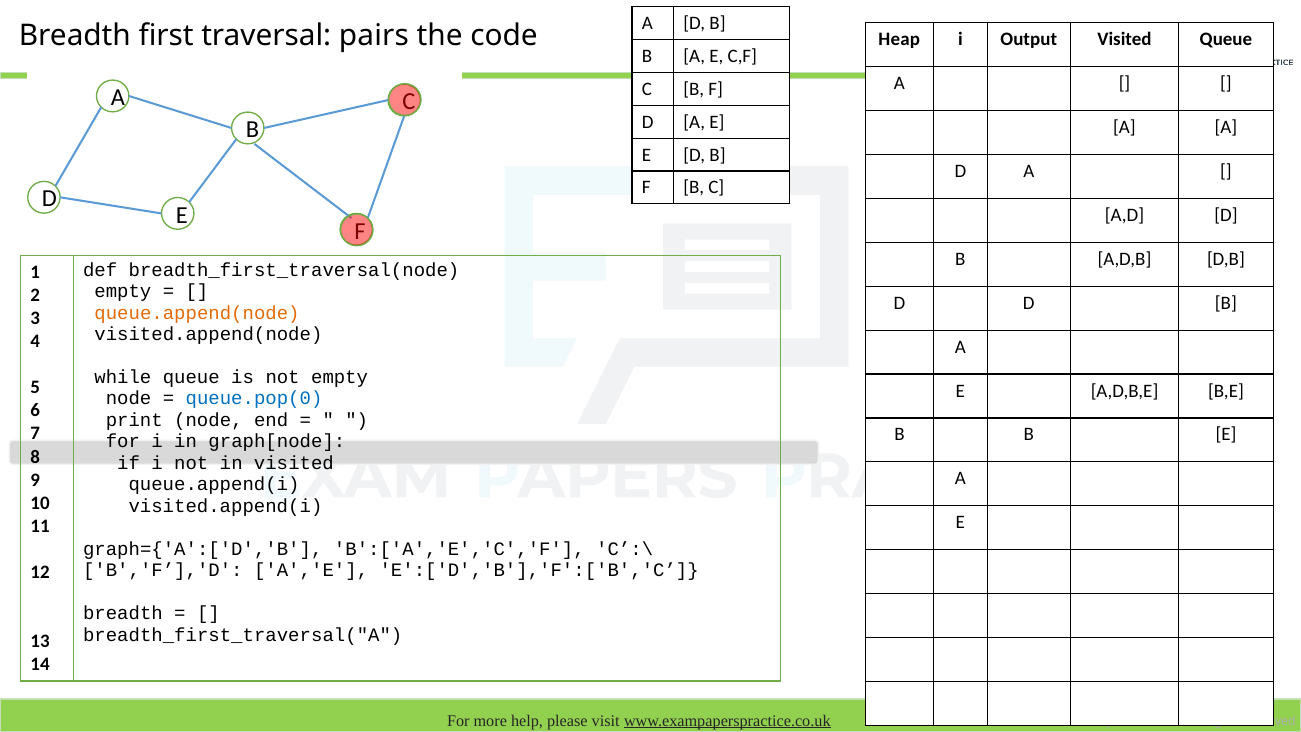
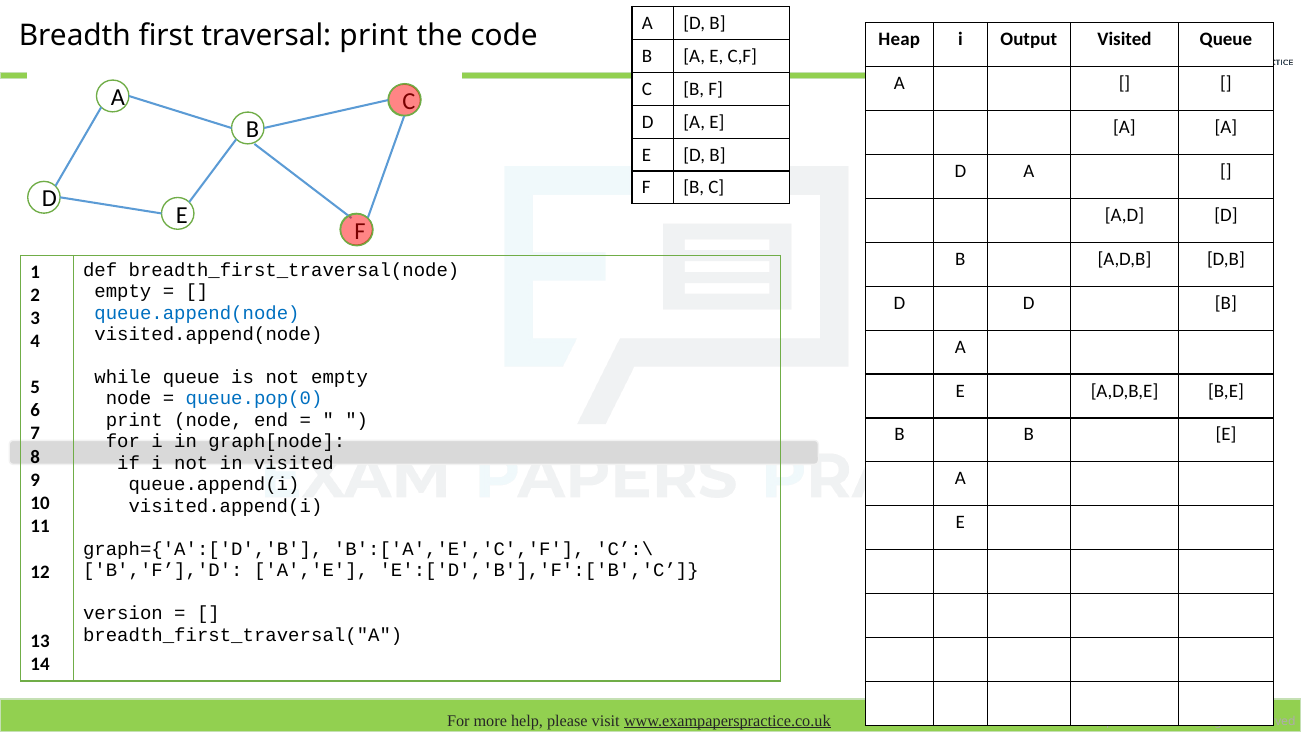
traversal pairs: pairs -> print
queue.append(node colour: orange -> blue
breadth at (123, 613): breadth -> version
